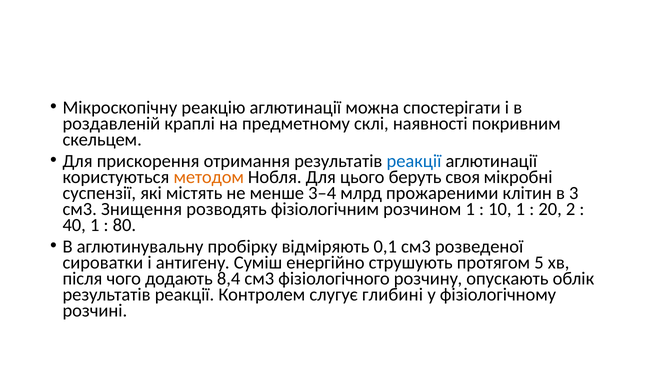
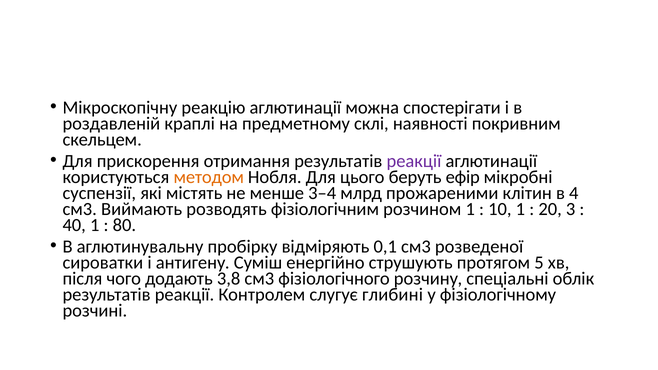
реакції at (414, 161) colour: blue -> purple
своя: своя -> ефір
3: 3 -> 4
Знищення: Знищення -> Виймають
2: 2 -> 3
8,4: 8,4 -> 3,8
опускають: опускають -> спеціальні
